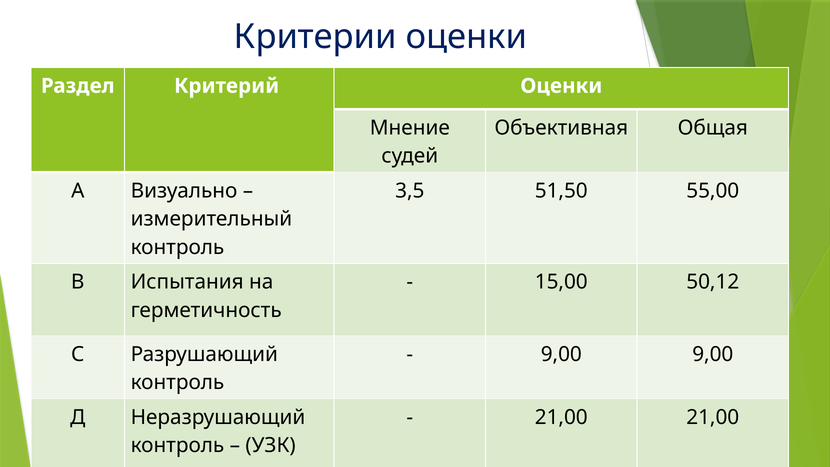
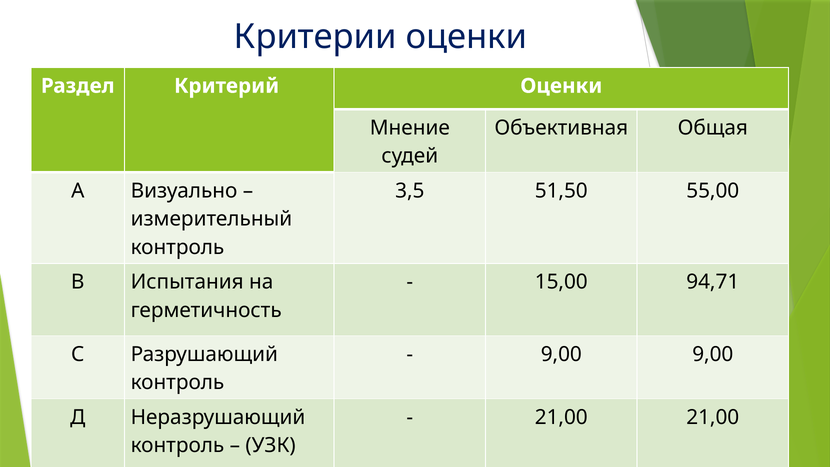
50,12: 50,12 -> 94,71
